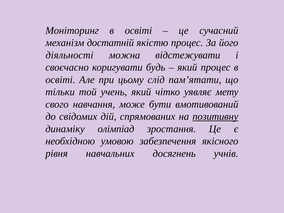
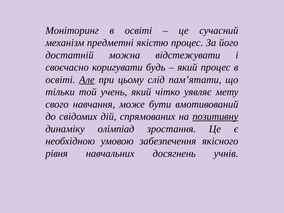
достатній: достатній -> предметні
діяльності: діяльності -> достатній
Але underline: none -> present
